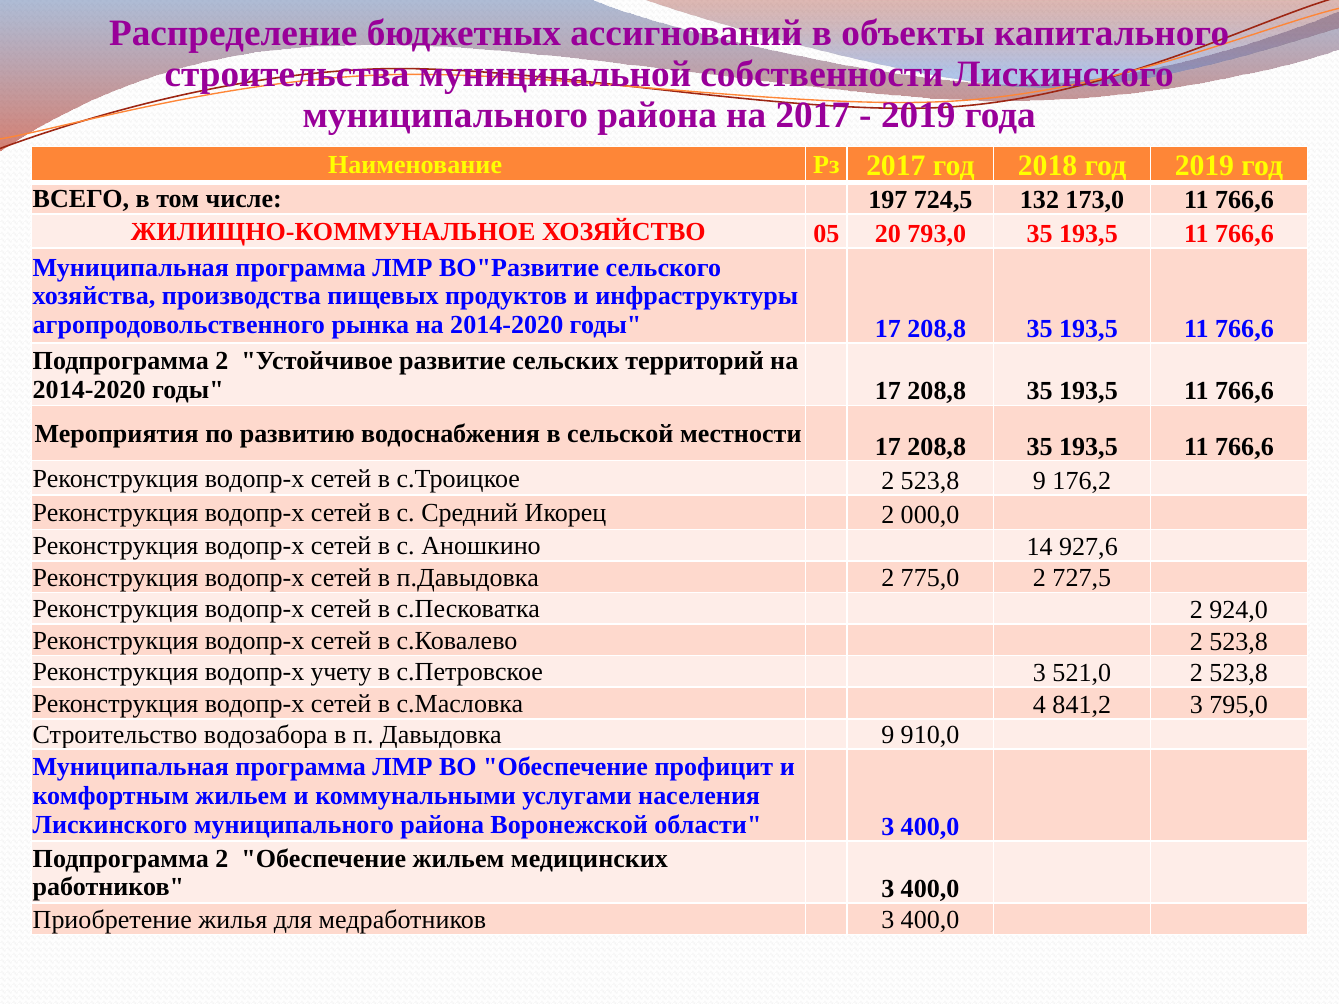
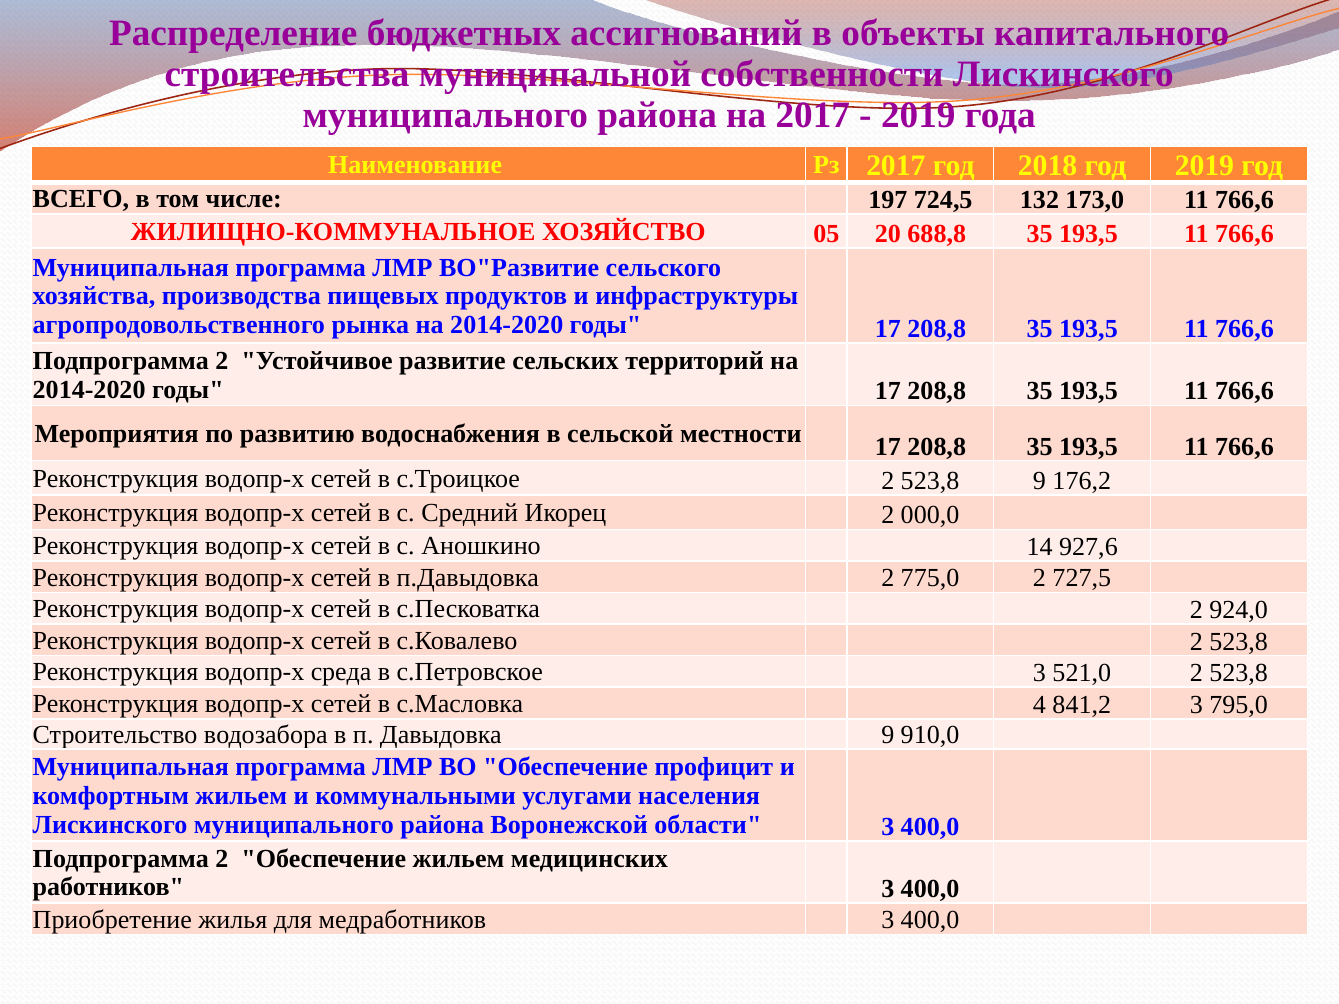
793,0: 793,0 -> 688,8
учету: учету -> среда
